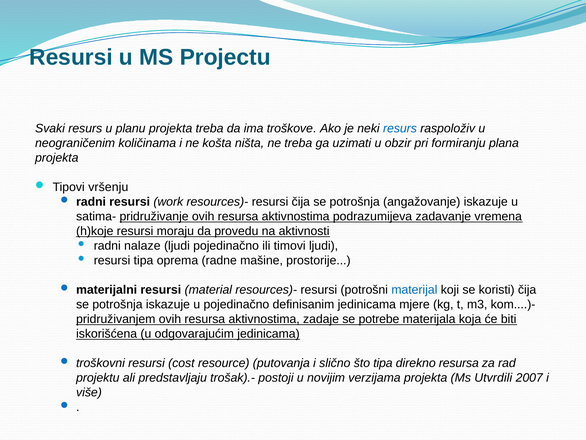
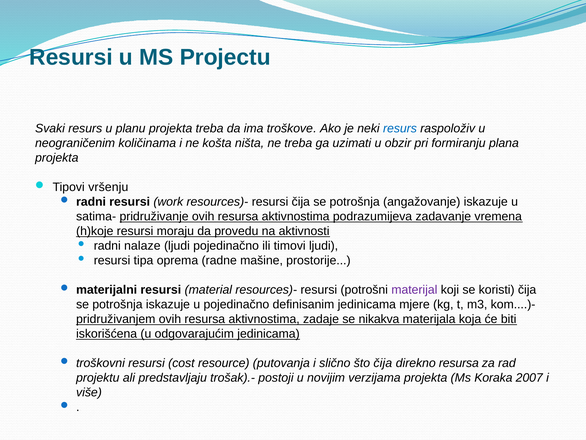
materijal colour: blue -> purple
potrebe: potrebe -> nikakva
što tipa: tipa -> čija
Utvrdili: Utvrdili -> Koraka
